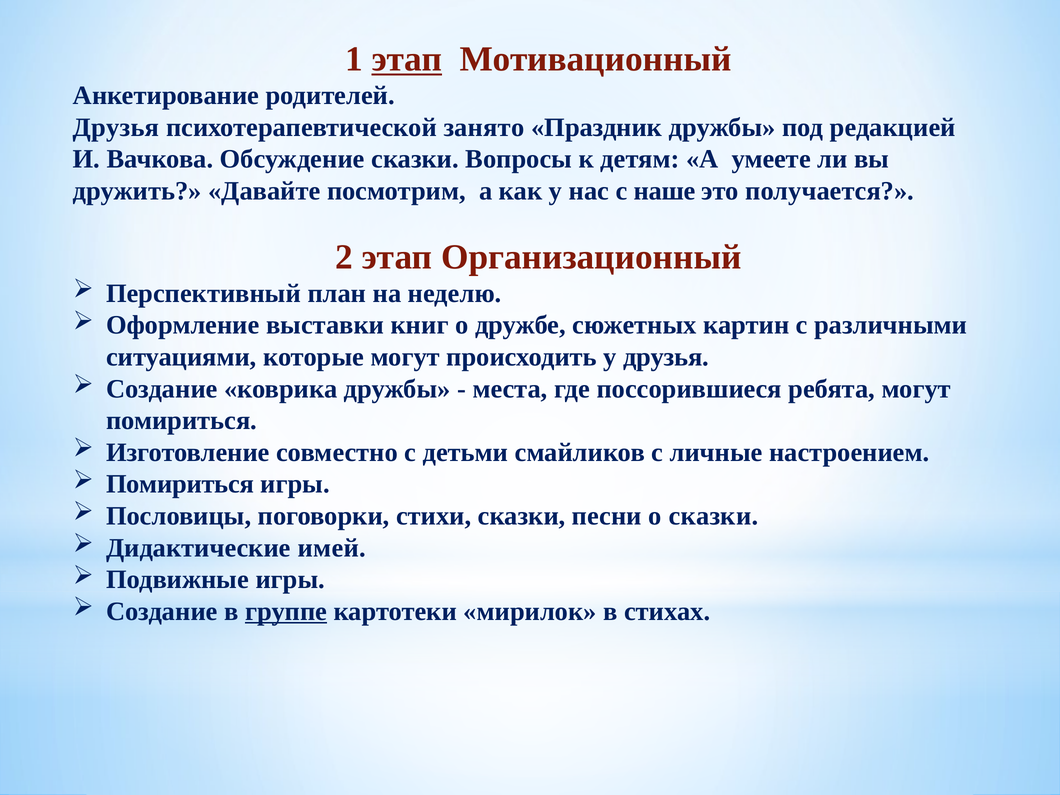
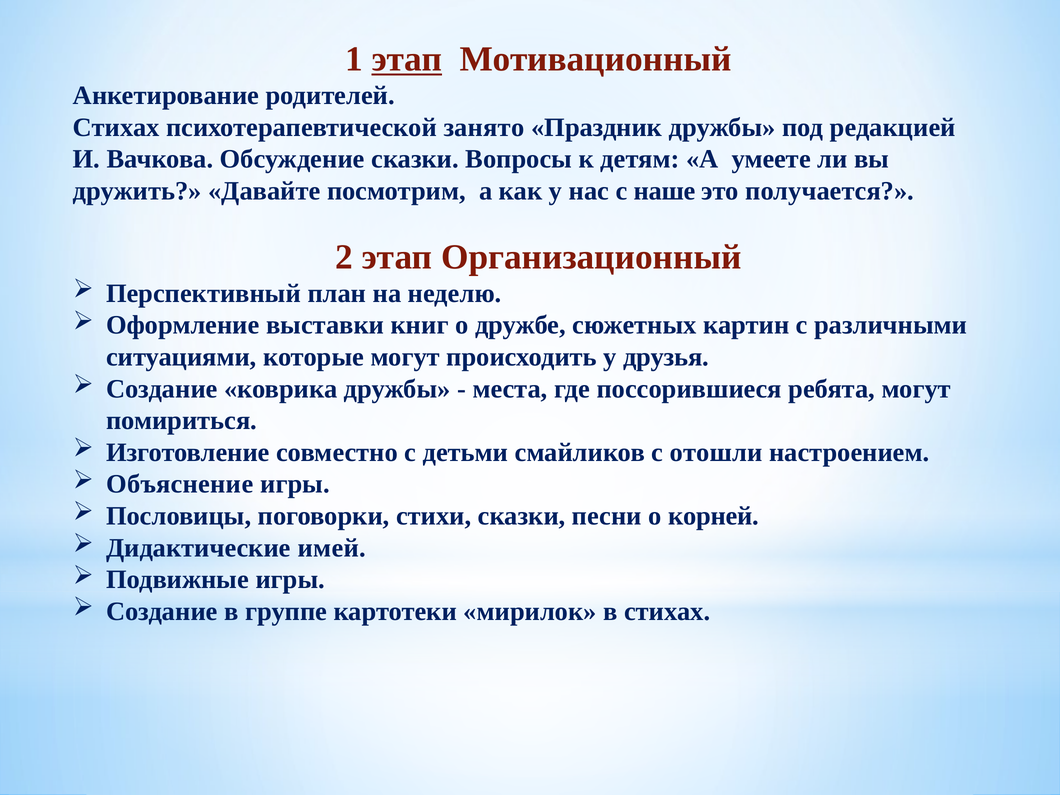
Друзья at (116, 127): Друзья -> Стихах
личные: личные -> отошли
Помириться at (180, 484): Помириться -> Объяснение
о сказки: сказки -> корней
группе underline: present -> none
